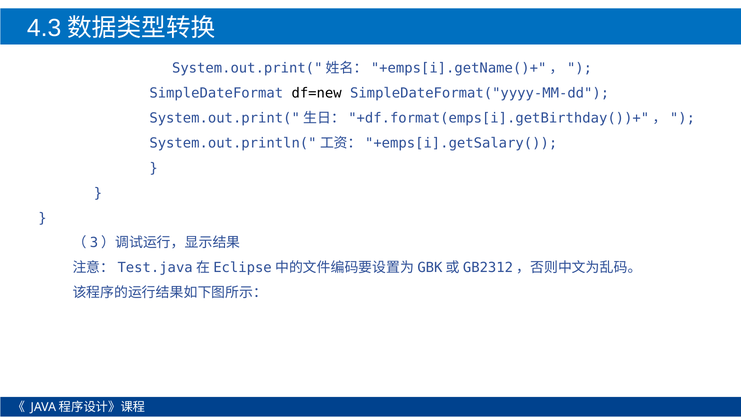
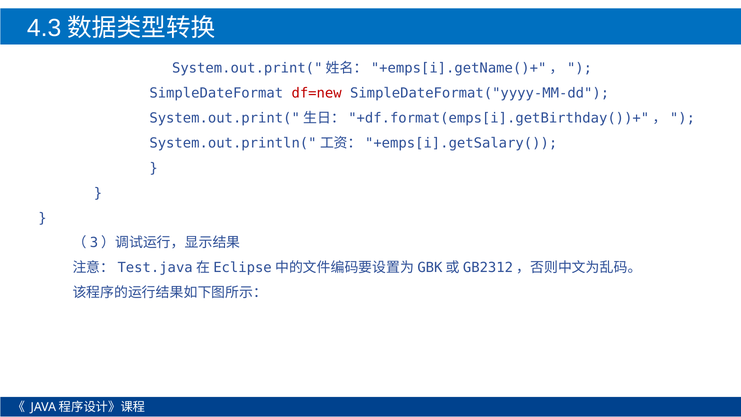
df=new colour: black -> red
